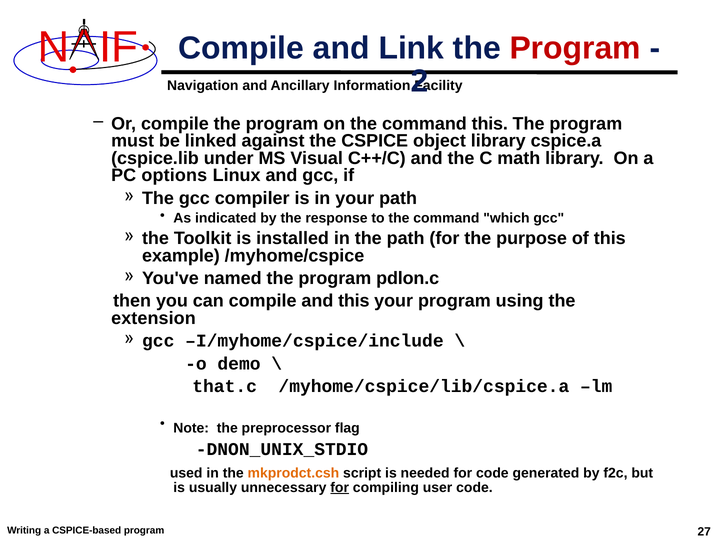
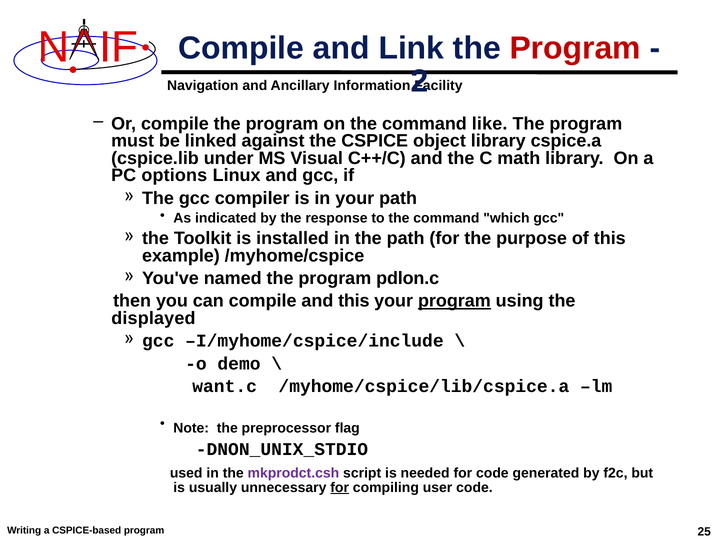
command this: this -> like
program at (454, 301) underline: none -> present
extension: extension -> displayed
that.c: that.c -> want.c
mkprodct.csh colour: orange -> purple
27: 27 -> 25
